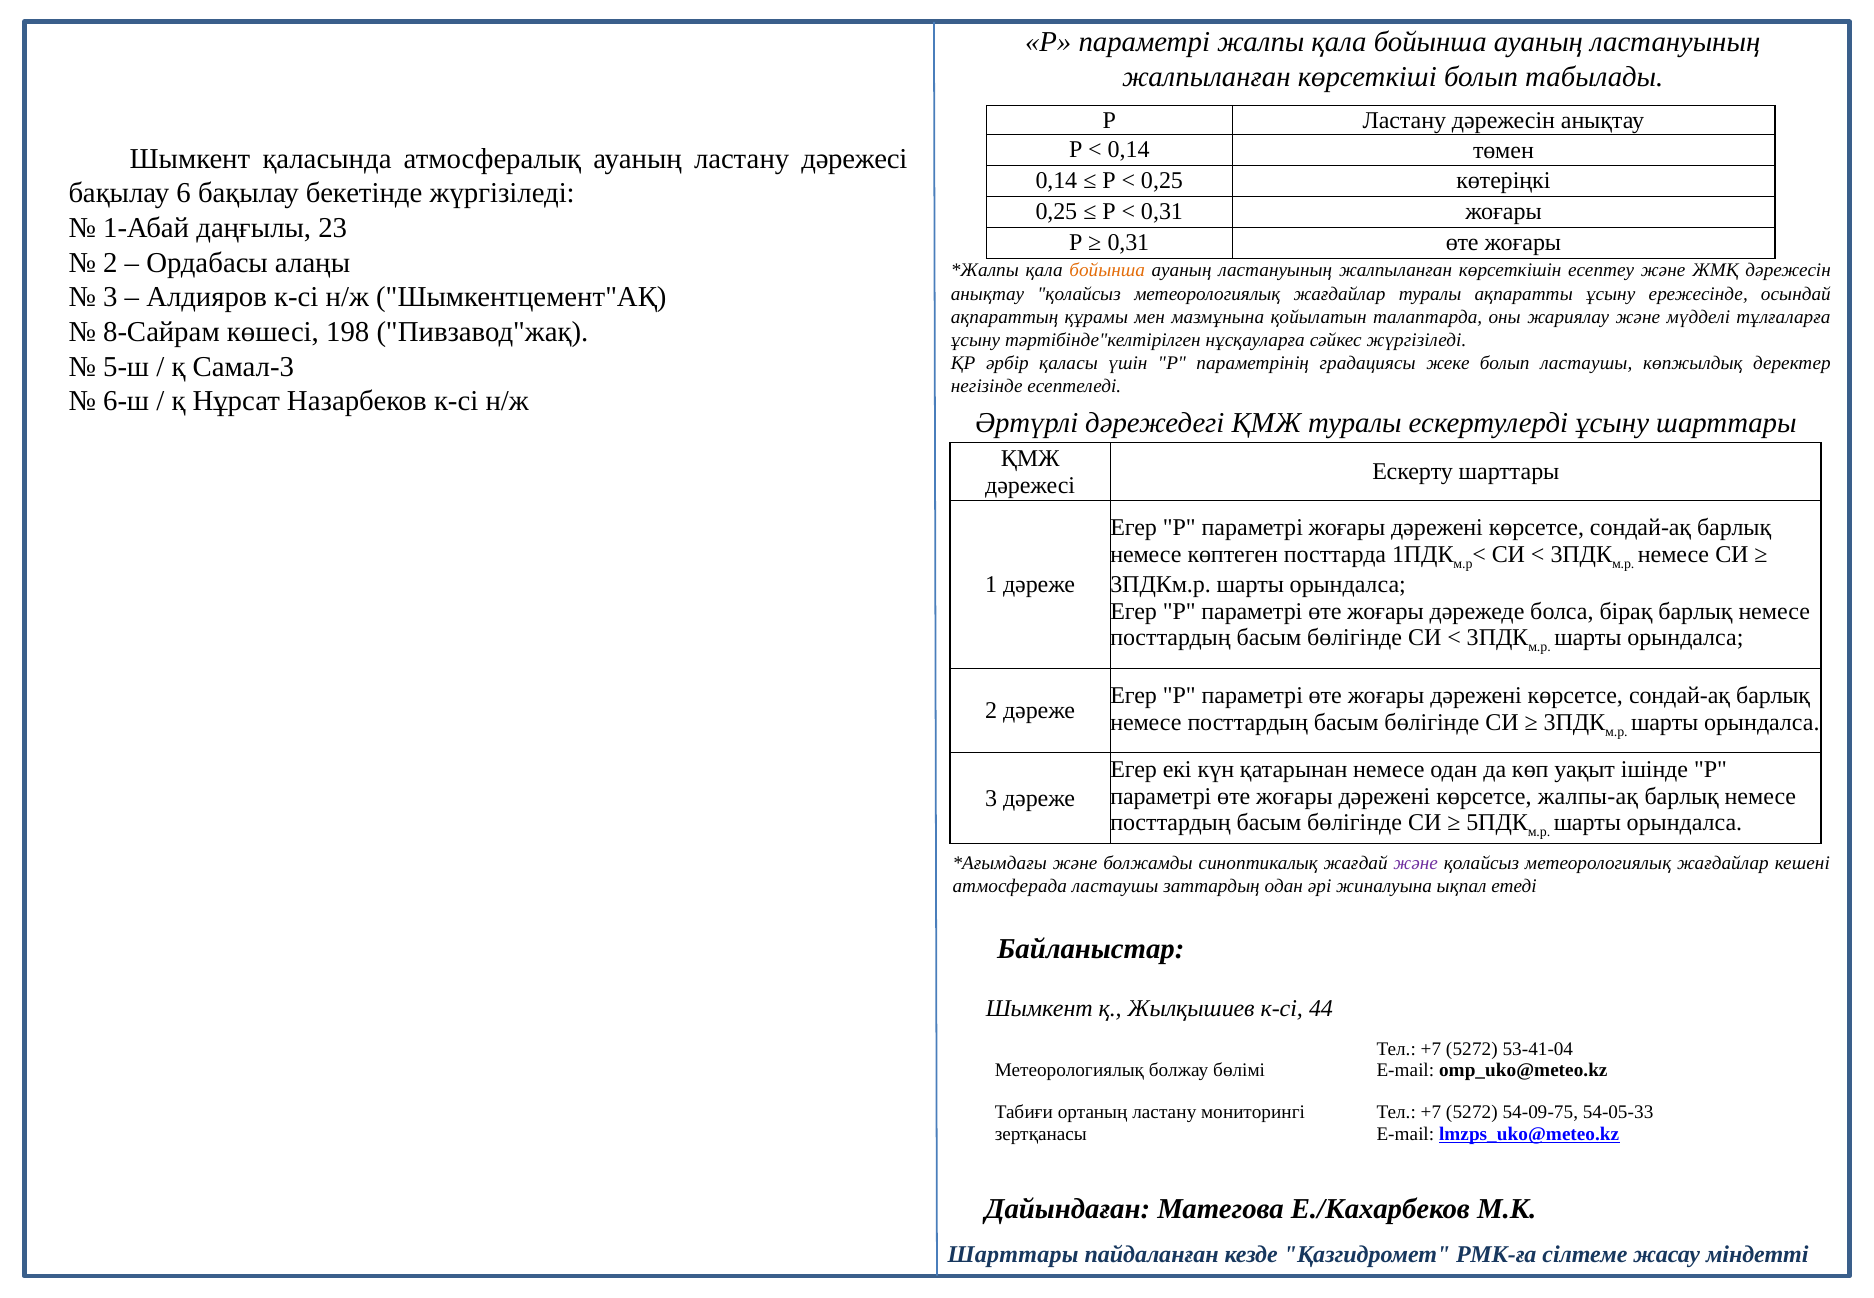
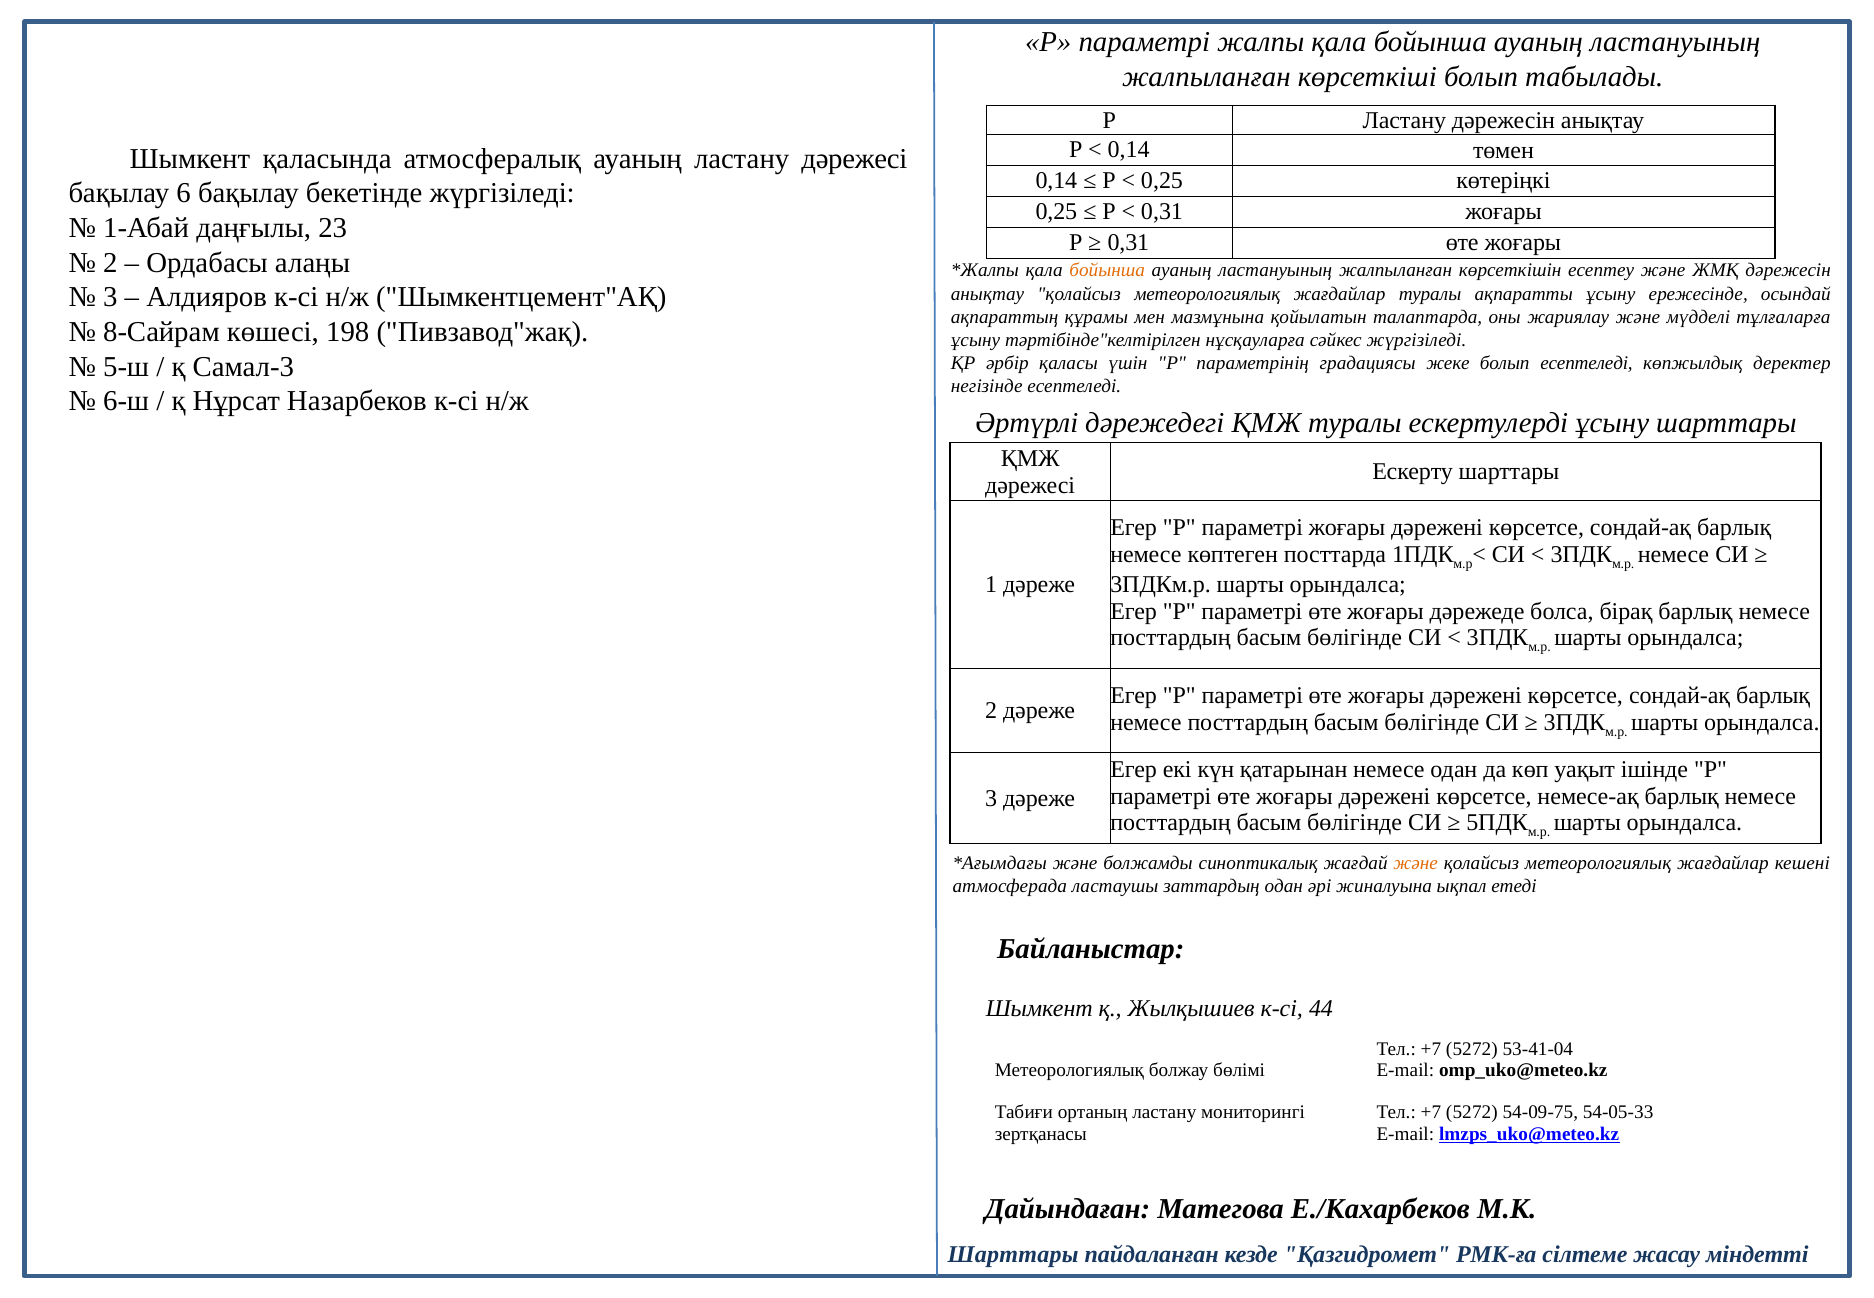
болып ластаушы: ластаушы -> есептеледі
жалпы-ақ: жалпы-ақ -> немесе-ақ
және at (1416, 863) colour: purple -> orange
